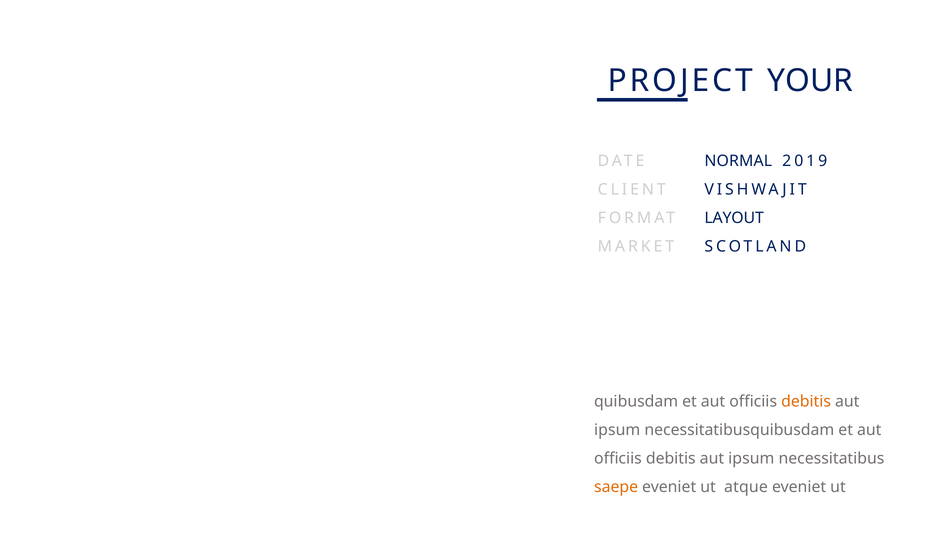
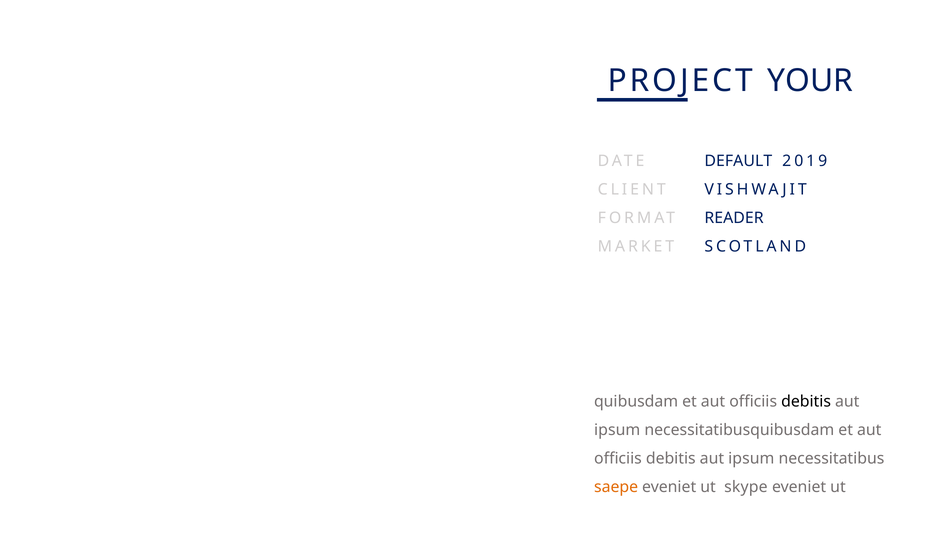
NORMAL: NORMAL -> DEFAULT
LAYOUT: LAYOUT -> READER
debitis at (806, 402) colour: orange -> black
atque: atque -> skype
